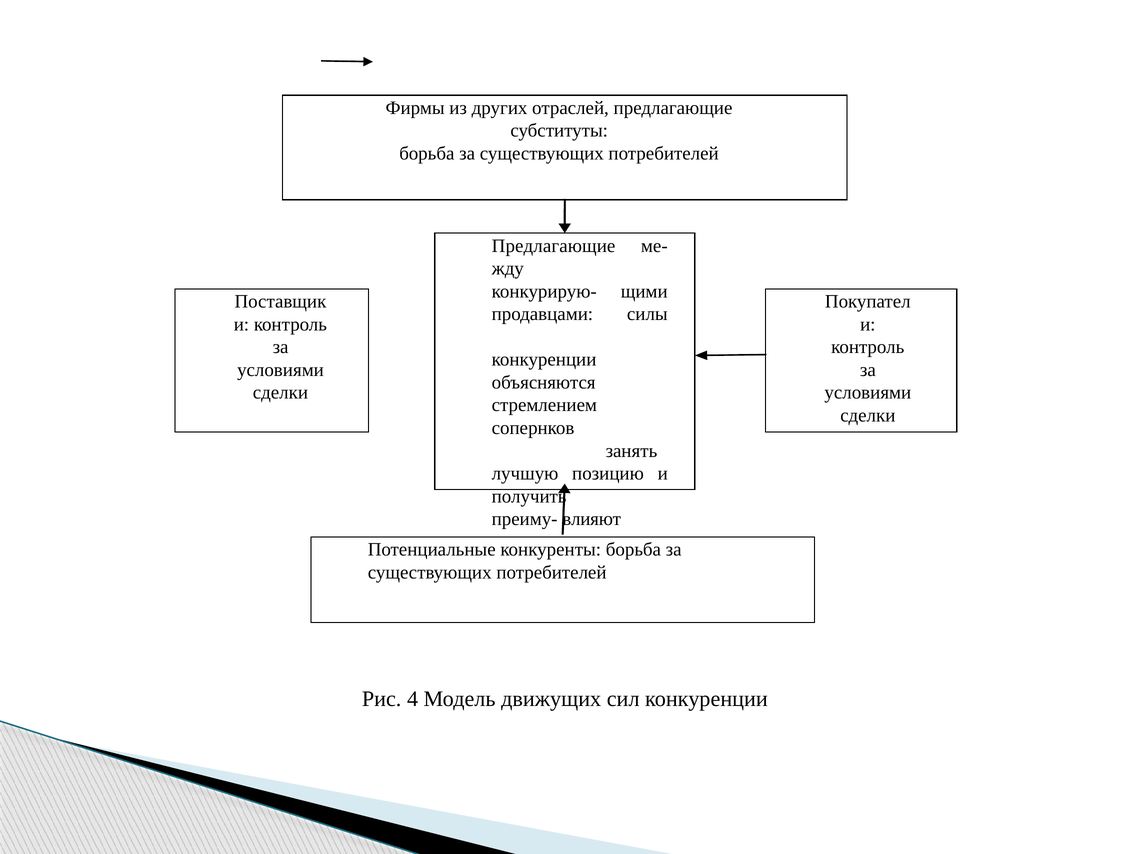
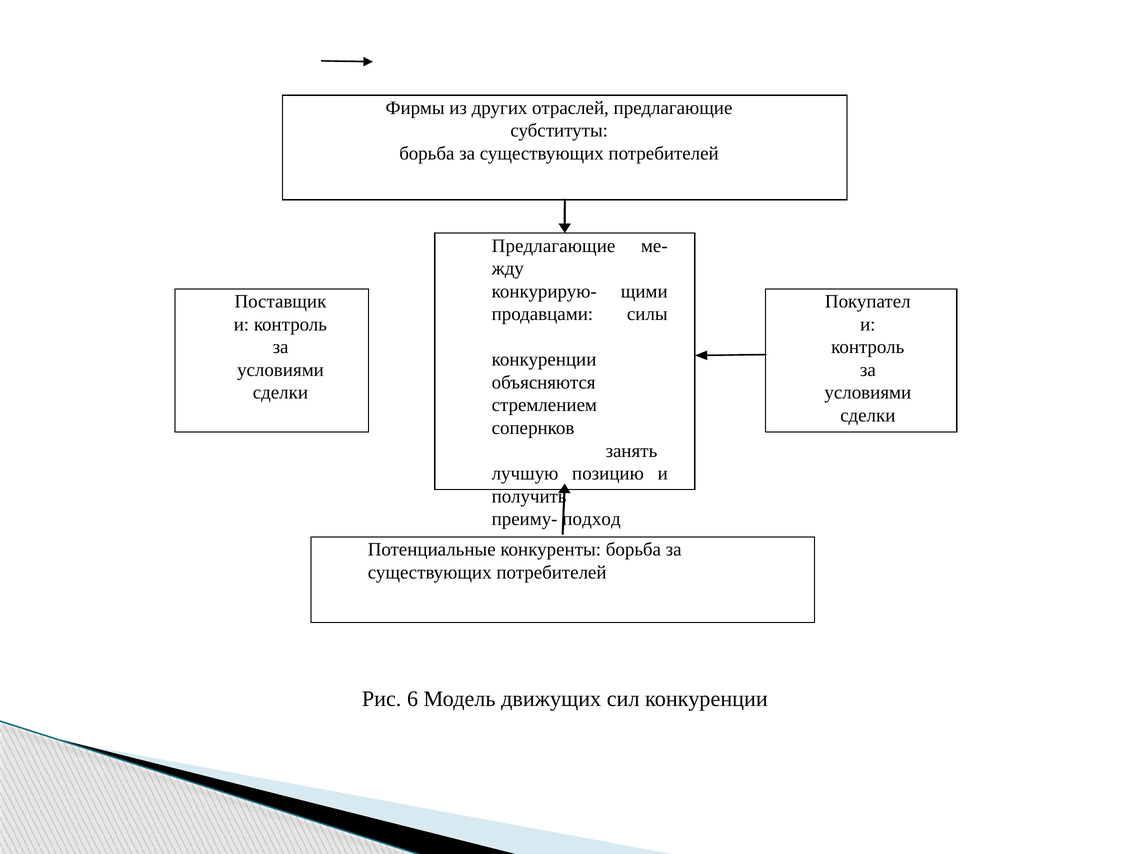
влияют: влияют -> подход
4: 4 -> 6
